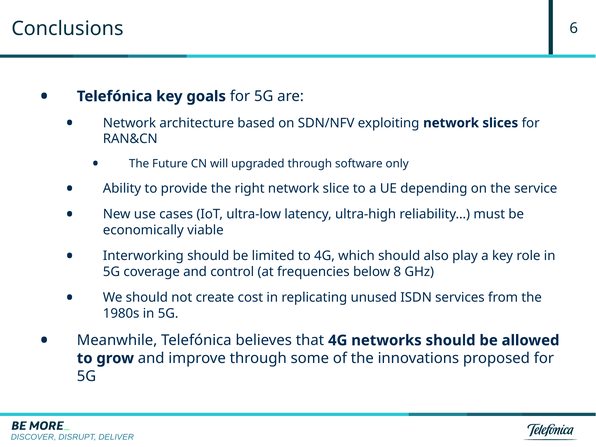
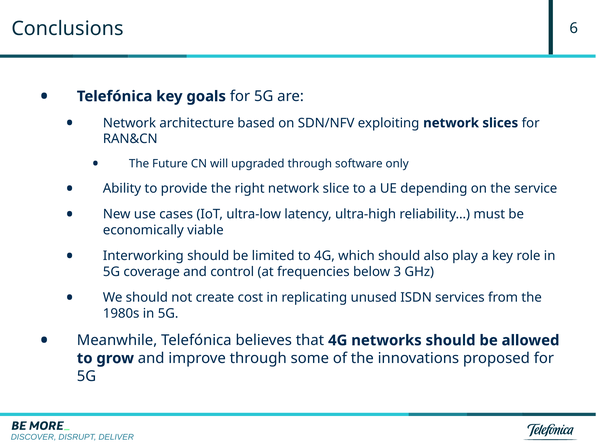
8: 8 -> 3
